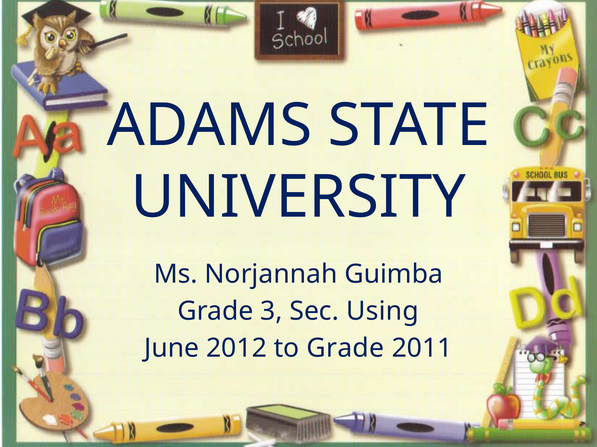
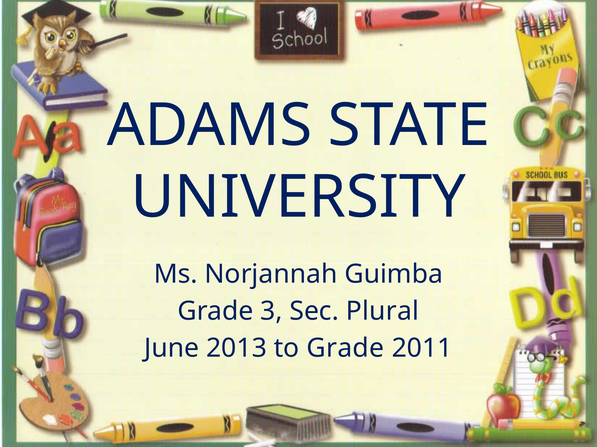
Using: Using -> Plural
2012: 2012 -> 2013
